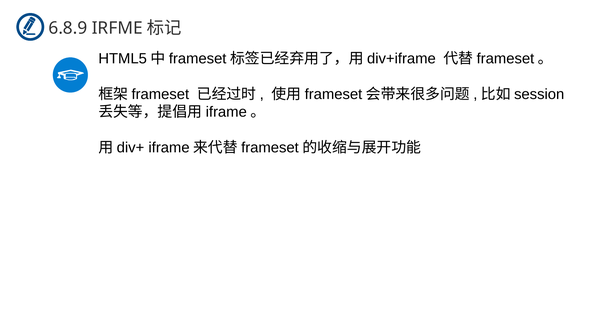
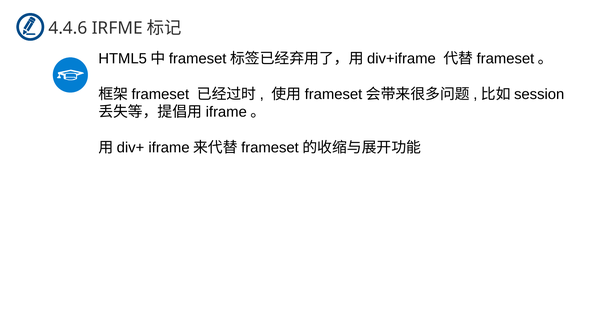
6.8.9: 6.8.9 -> 4.4.6
